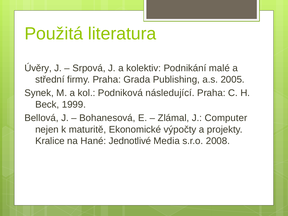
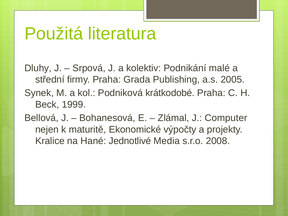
Úvěry: Úvěry -> Dluhy
následující: následující -> krátkodobé
